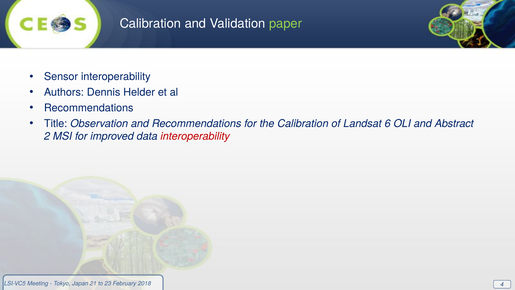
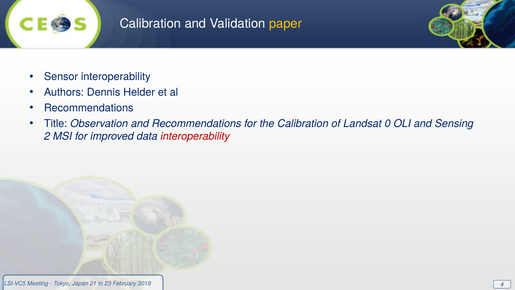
paper colour: light green -> yellow
6: 6 -> 0
Abstract: Abstract -> Sensing
